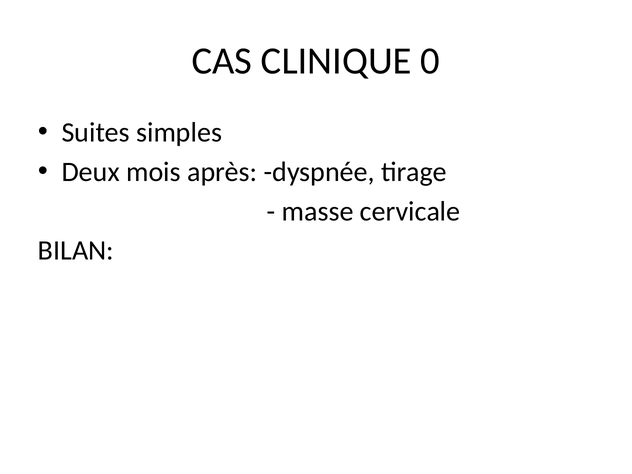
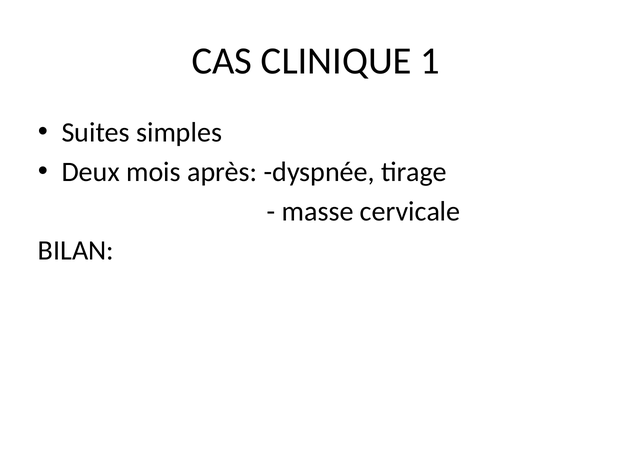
0: 0 -> 1
